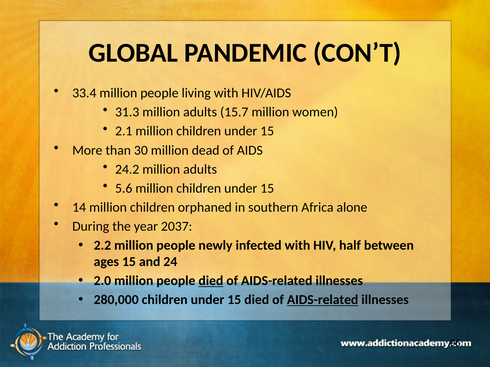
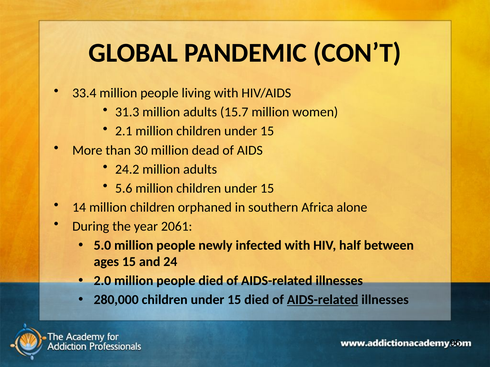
2037: 2037 -> 2061
2.2: 2.2 -> 5.0
died at (211, 281) underline: present -> none
